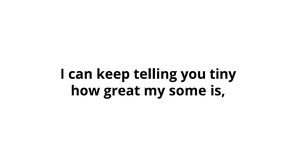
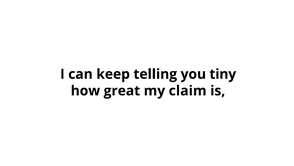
some: some -> claim
